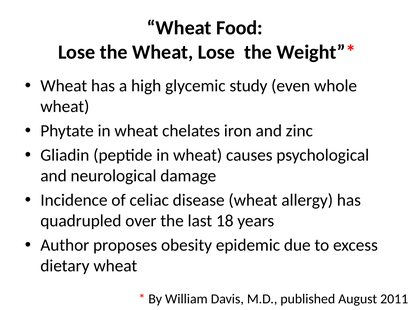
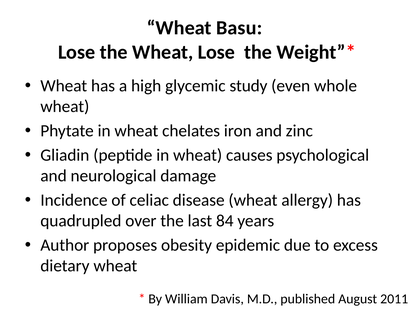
Food: Food -> Basu
18: 18 -> 84
